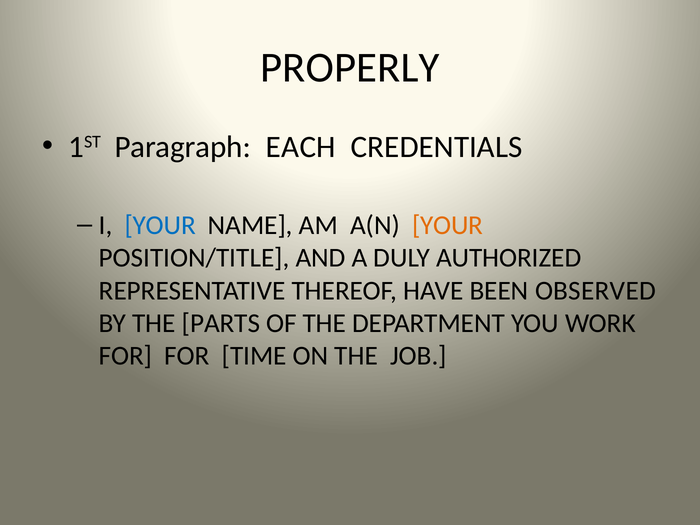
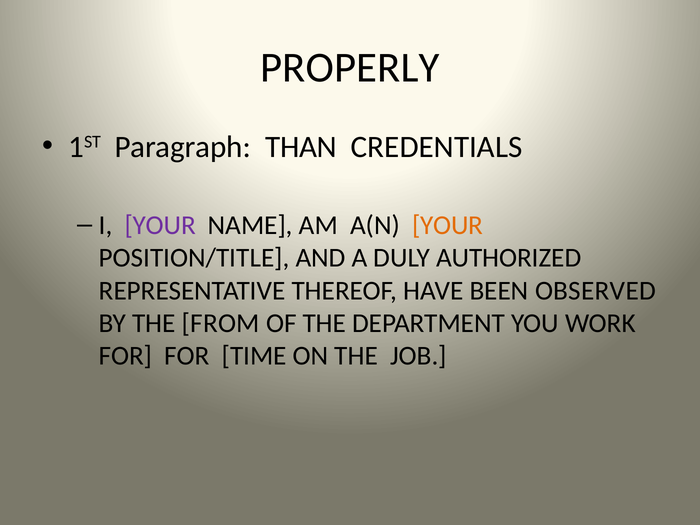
EACH: EACH -> THAN
YOUR at (160, 225) colour: blue -> purple
PARTS: PARTS -> FROM
